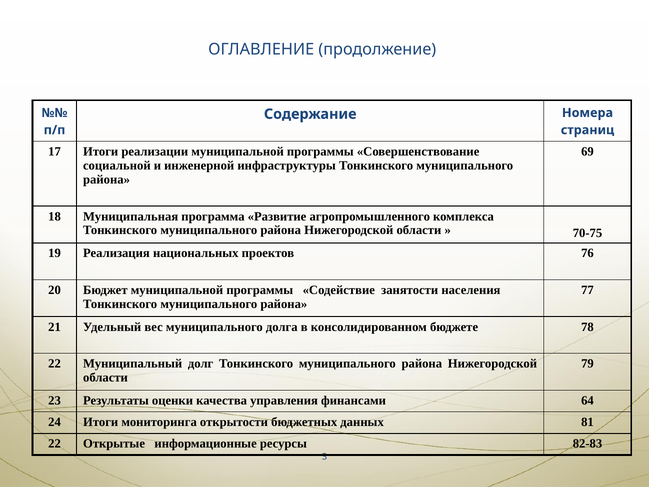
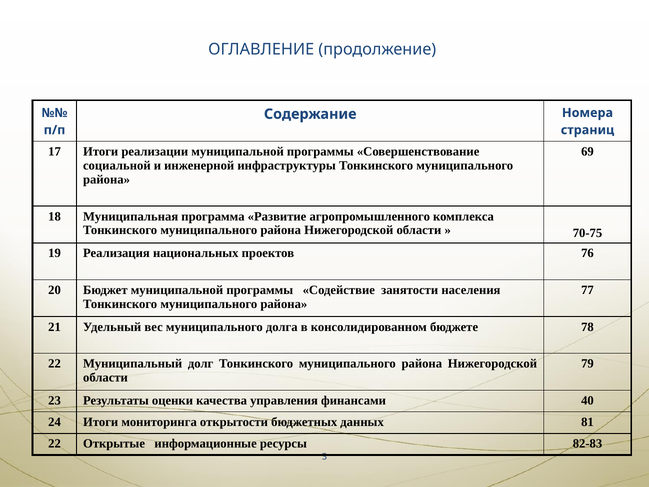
64: 64 -> 40
